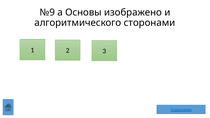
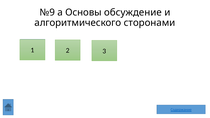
изображено: изображено -> обсуждение
